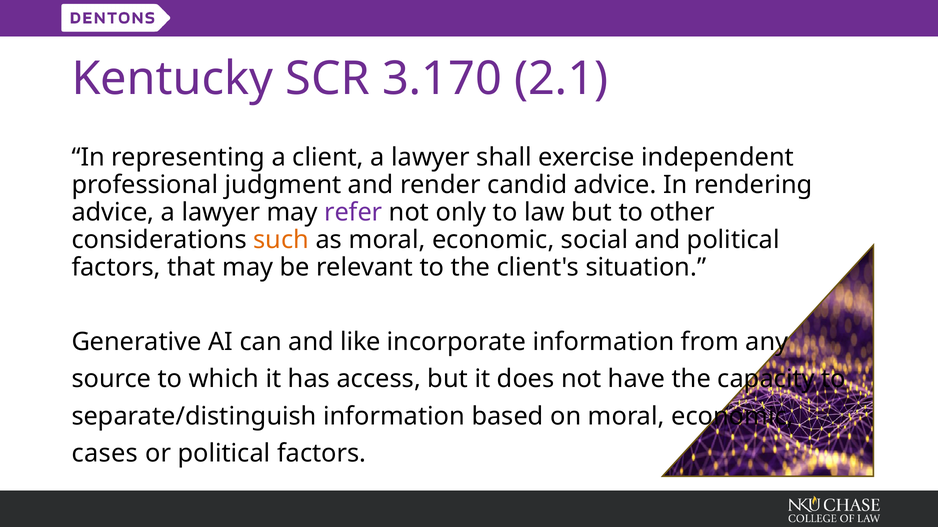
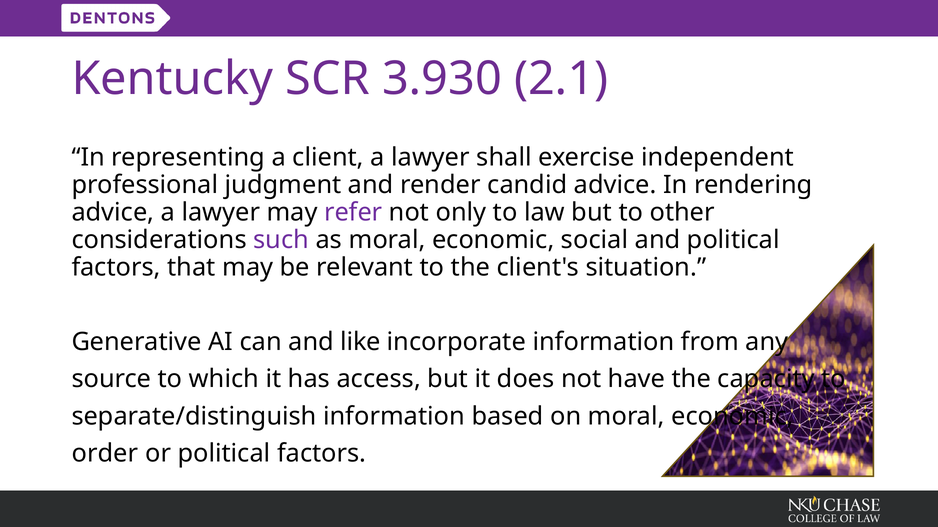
3.170: 3.170 -> 3.930
such colour: orange -> purple
cases: cases -> order
